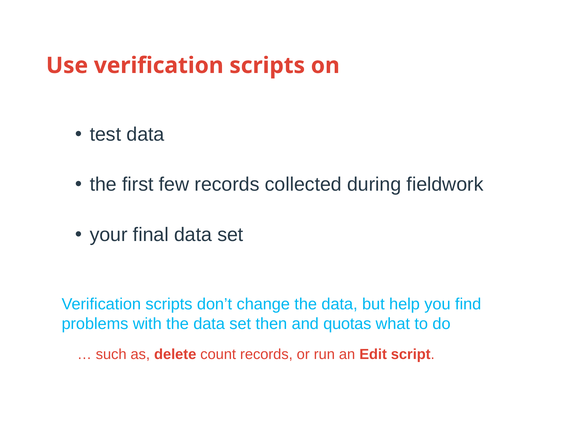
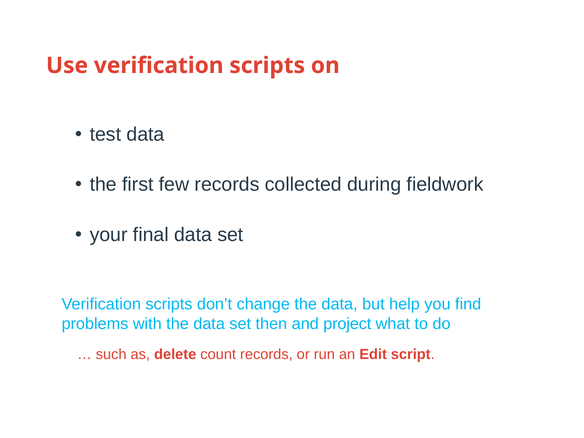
quotas: quotas -> project
